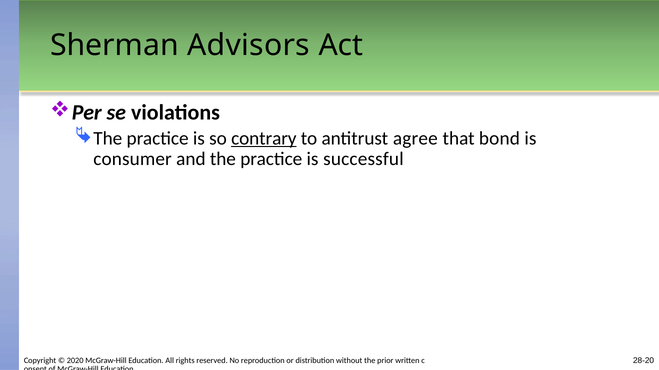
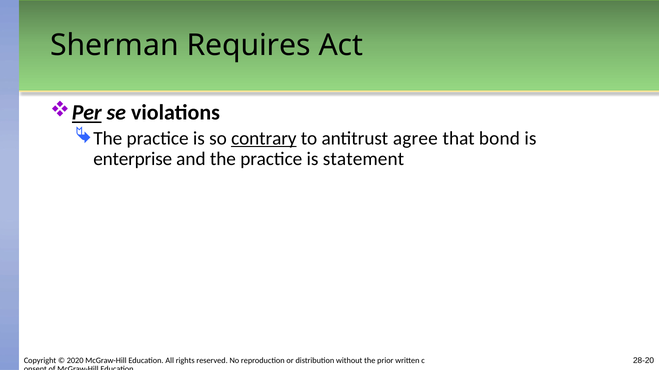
Advisors: Advisors -> Requires
Per underline: none -> present
consumer: consumer -> enterprise
successful: successful -> statement
